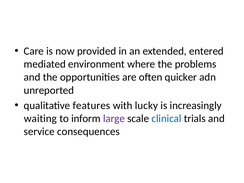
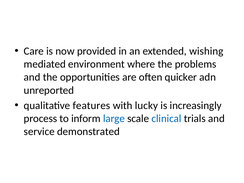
entered: entered -> wishing
waiting: waiting -> process
large colour: purple -> blue
consequences: consequences -> demonstrated
